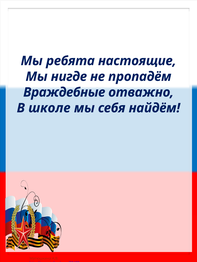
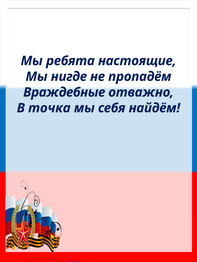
школе: школе -> точка
